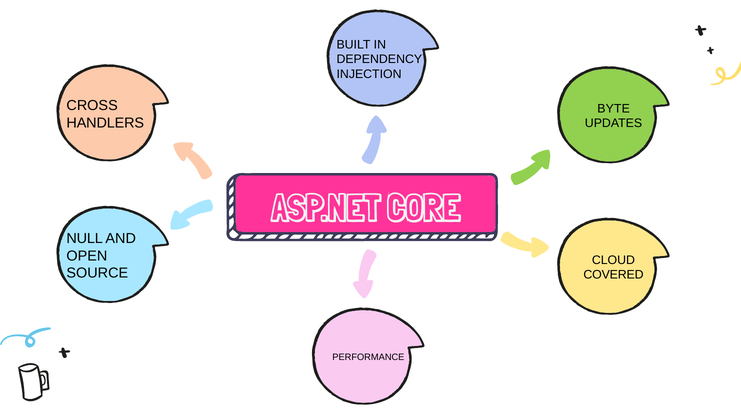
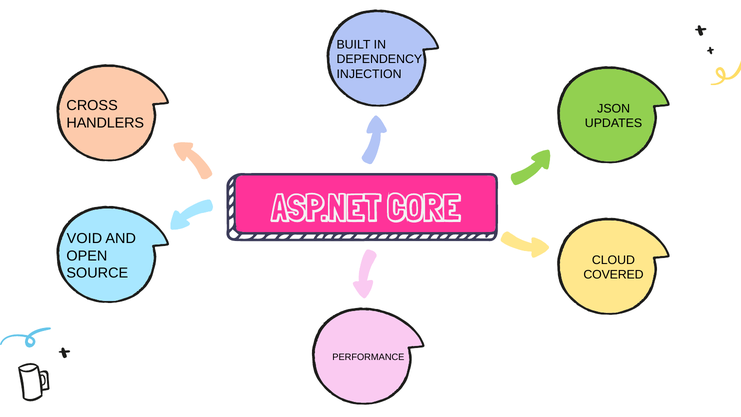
BYTE: BYTE -> JSON
NULL: NULL -> VOID
